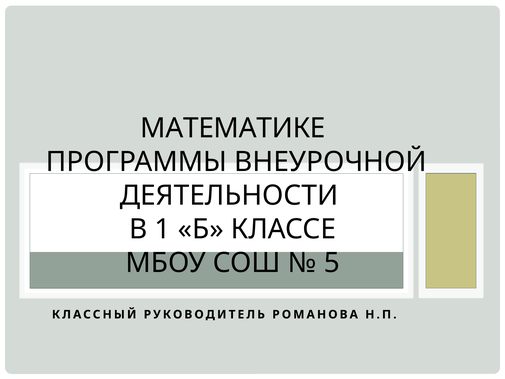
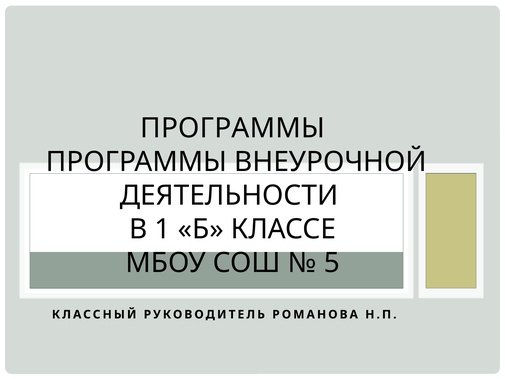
МАТЕМАТИКЕ at (233, 128): МАТЕМАТИКЕ -> ПРОГРАММЫ
